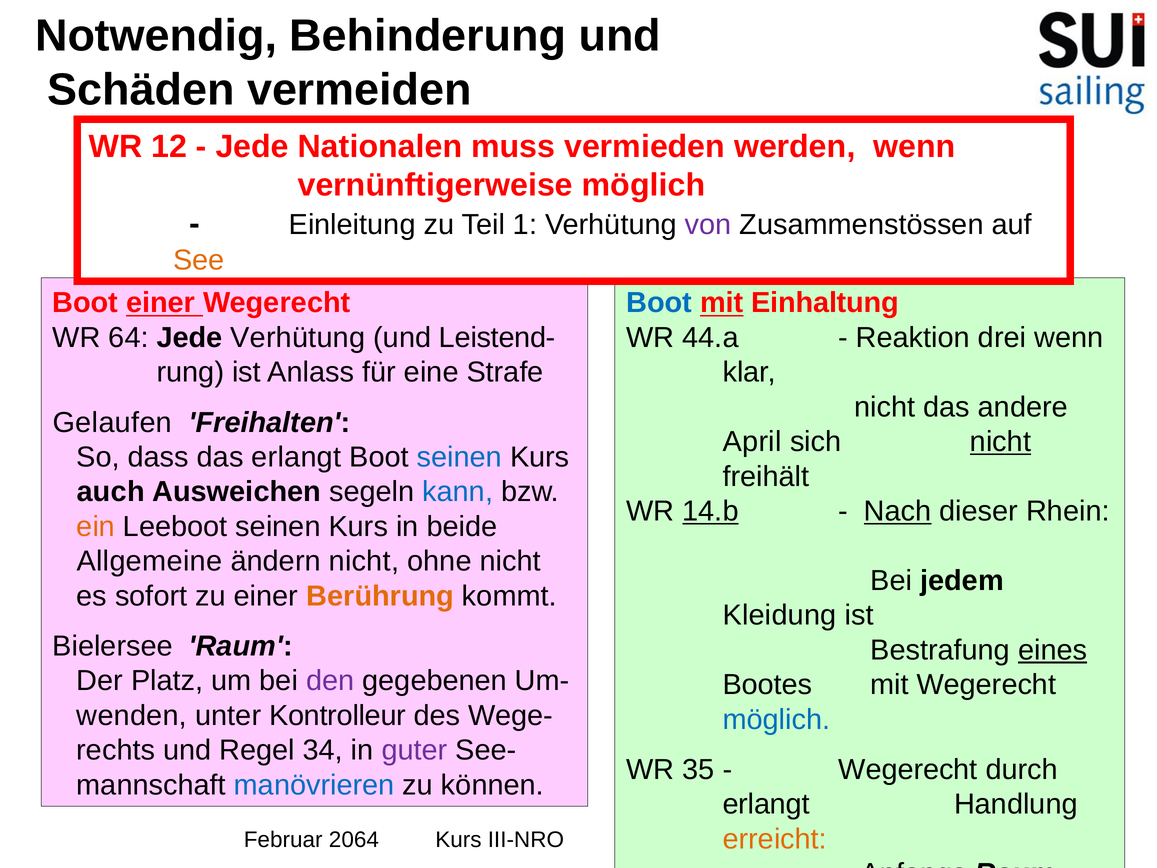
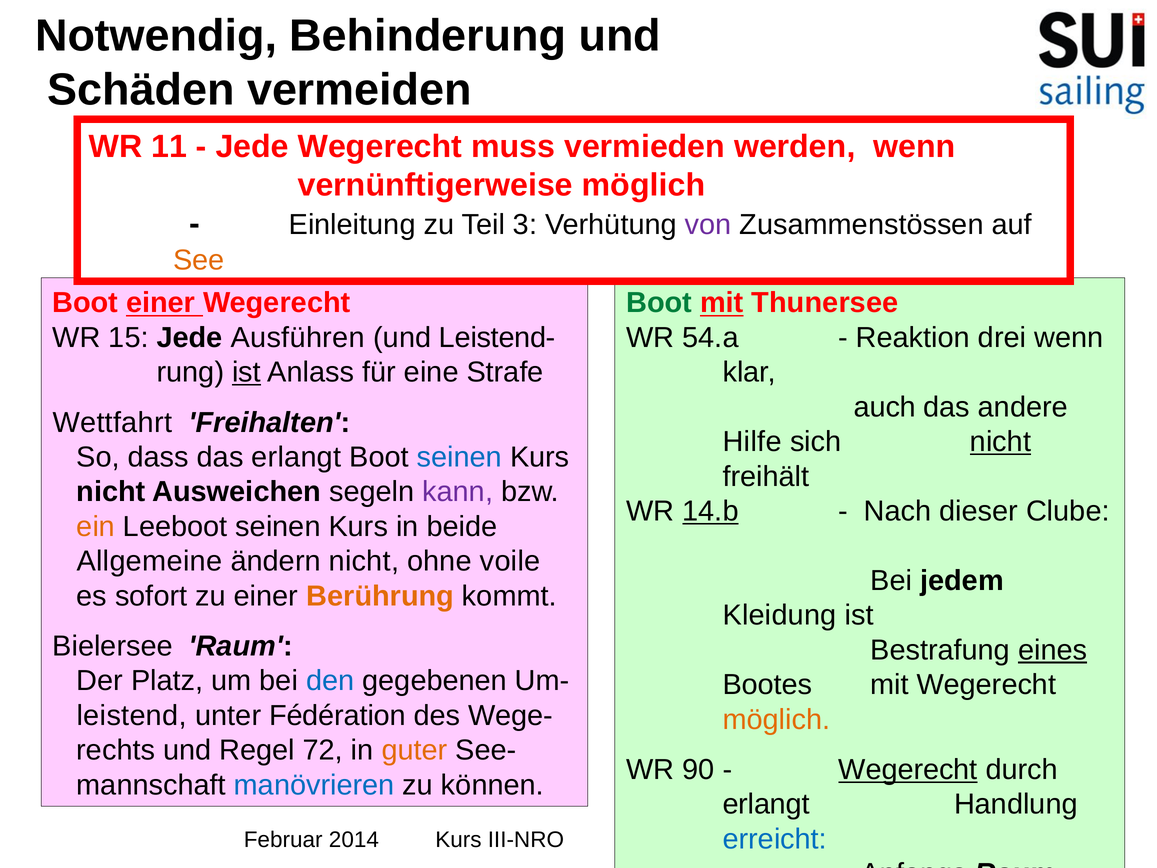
12: 12 -> 11
Jede Nationalen: Nationalen -> Wegerecht
1: 1 -> 3
Boot at (659, 303) colour: blue -> green
Einhaltung: Einhaltung -> Thunersee
64: 64 -> 15
Jede Verhütung: Verhütung -> Ausführen
44.a: 44.a -> 54.a
ist at (247, 372) underline: none -> present
nicht at (885, 407): nicht -> auch
Gelaufen: Gelaufen -> Wettfahrt
April: April -> Hilfe
auch at (111, 492): auch -> nicht
kann colour: blue -> purple
Nach underline: present -> none
Rhein: Rhein -> Clube
ohne nicht: nicht -> voile
den colour: purple -> blue
wenden: wenden -> leistend
Kontrolleur: Kontrolleur -> Fédération
möglich at (776, 719) colour: blue -> orange
34: 34 -> 72
guter colour: purple -> orange
35: 35 -> 90
Wegerecht at (908, 769) underline: none -> present
erreicht colour: orange -> blue
2064: 2064 -> 2014
